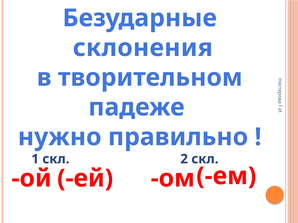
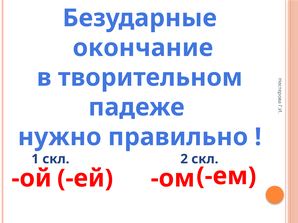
склонения: склонения -> окончание
